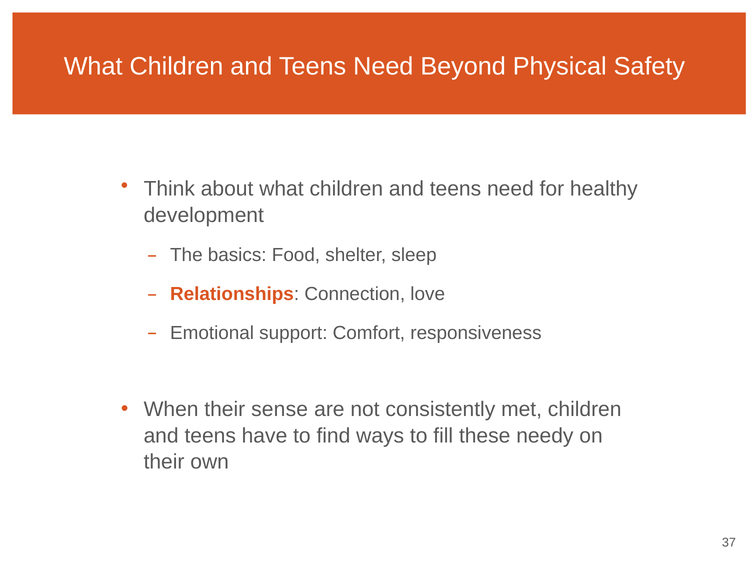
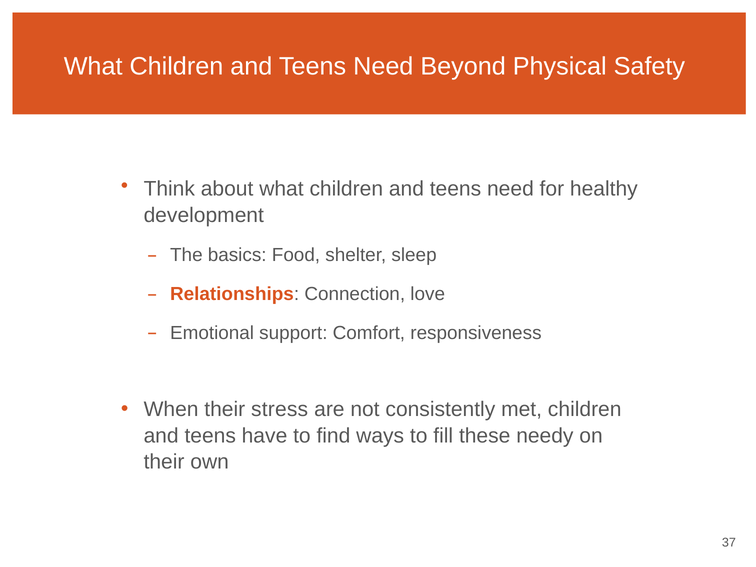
sense: sense -> stress
